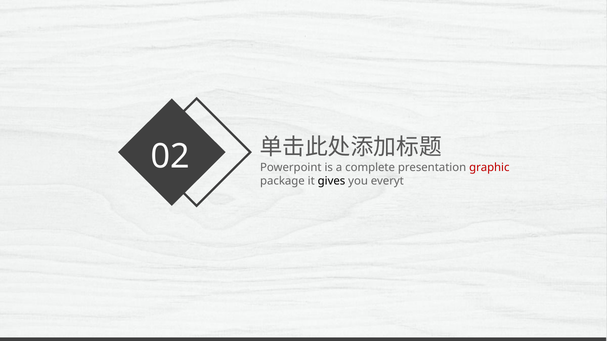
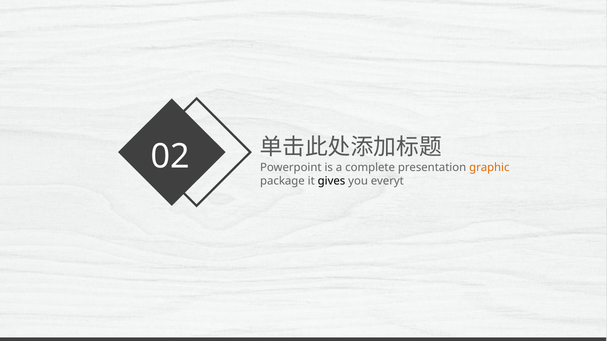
graphic colour: red -> orange
